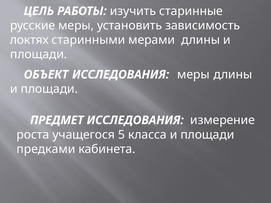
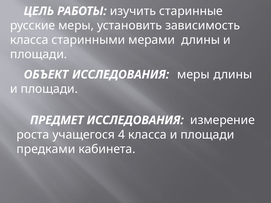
локтях at (29, 40): локтях -> класса
5: 5 -> 4
